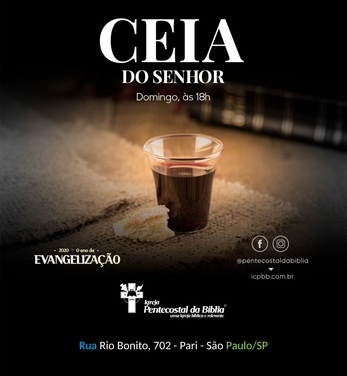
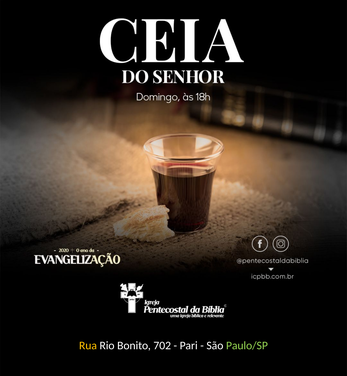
Rua colour: light blue -> yellow
